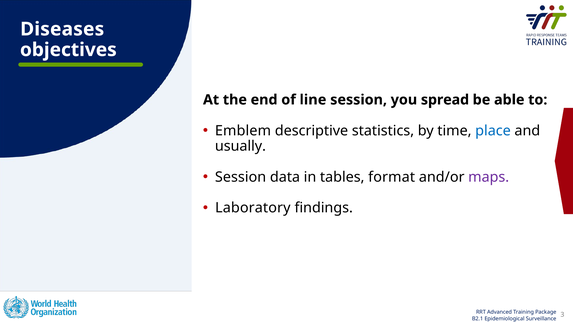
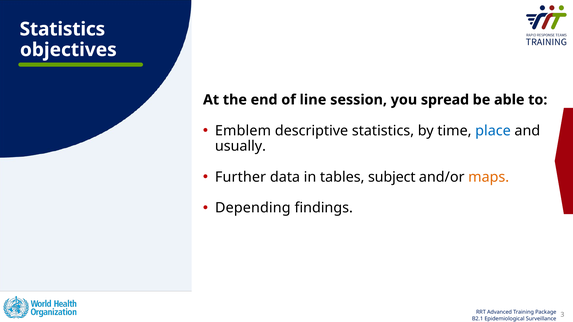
Diseases at (62, 29): Diseases -> Statistics
Session at (241, 177): Session -> Further
format: format -> subject
maps colour: purple -> orange
Laboratory: Laboratory -> Depending
